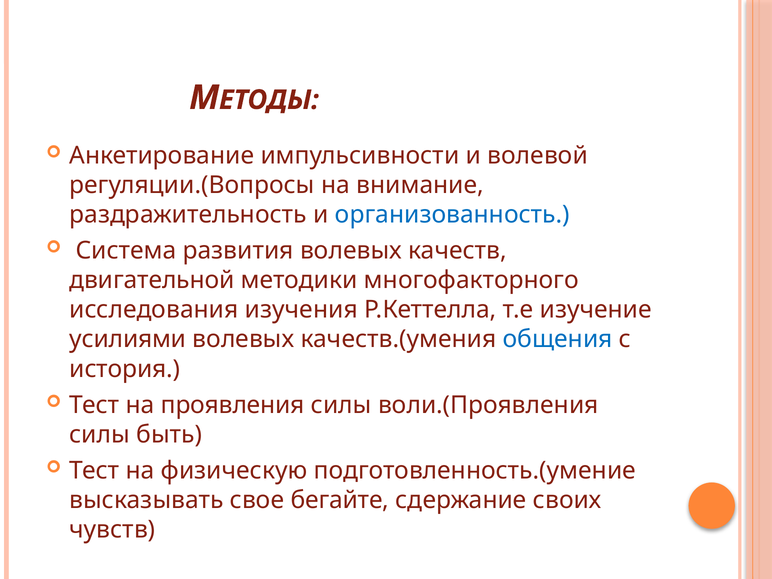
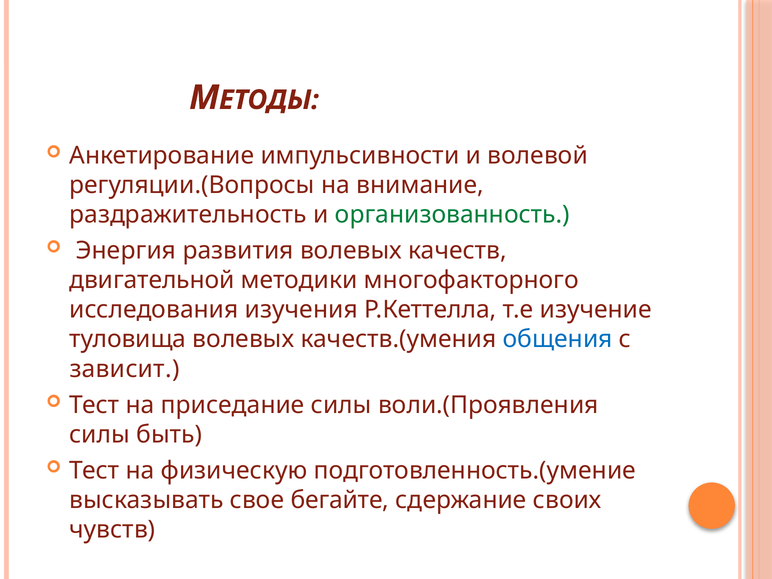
организованность colour: blue -> green
Система: Система -> Энергия
усилиями: усилиями -> туловища
история: история -> зависит
проявления: проявления -> приседание
